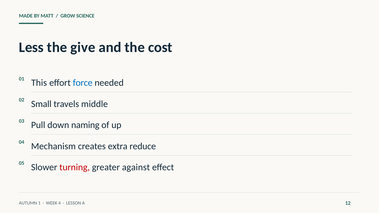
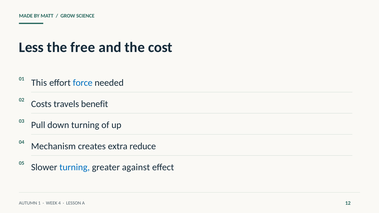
give: give -> free
Small: Small -> Costs
middle: middle -> benefit
down naming: naming -> turning
turning at (75, 167) colour: red -> blue
